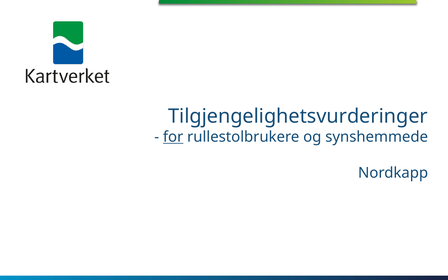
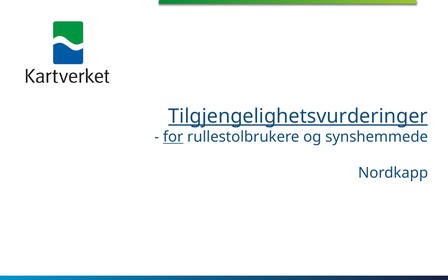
Tilgjengelighetsvurderinger underline: none -> present
